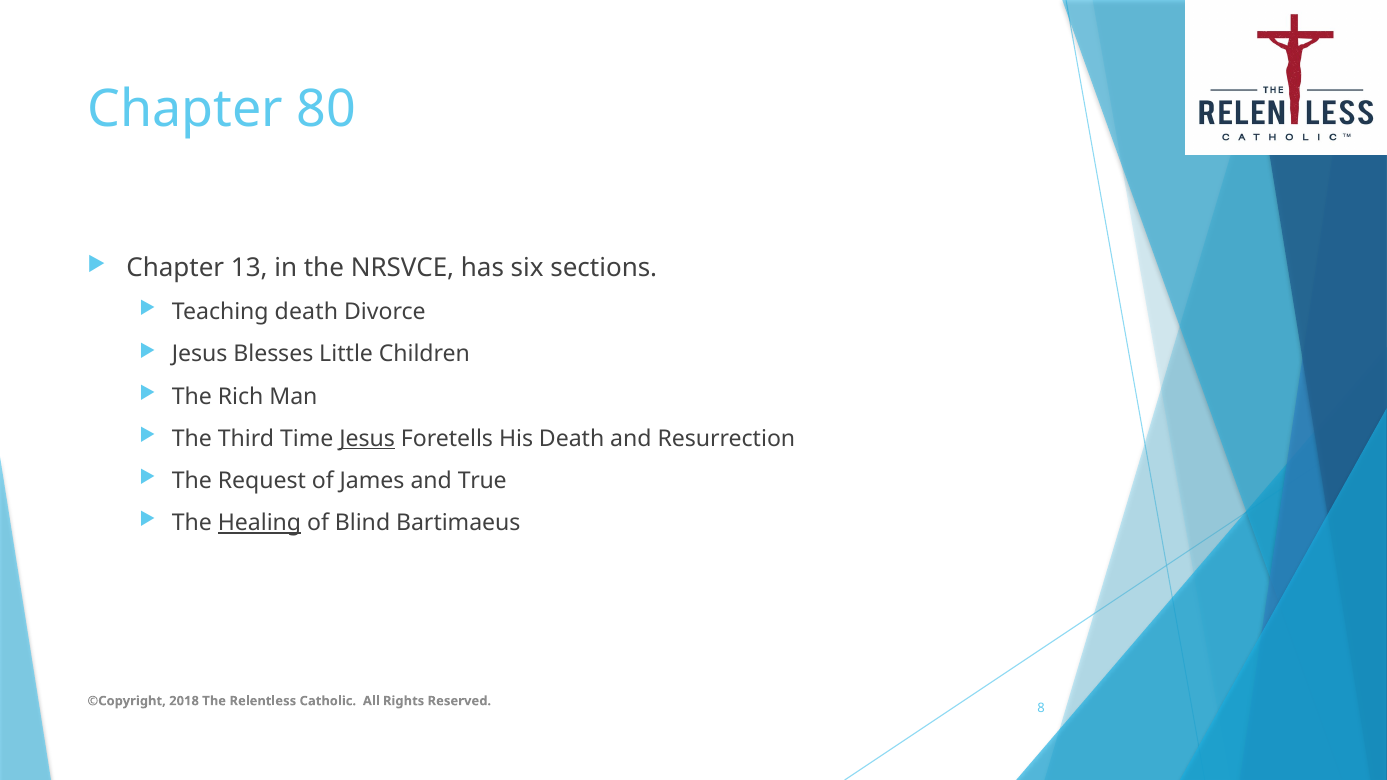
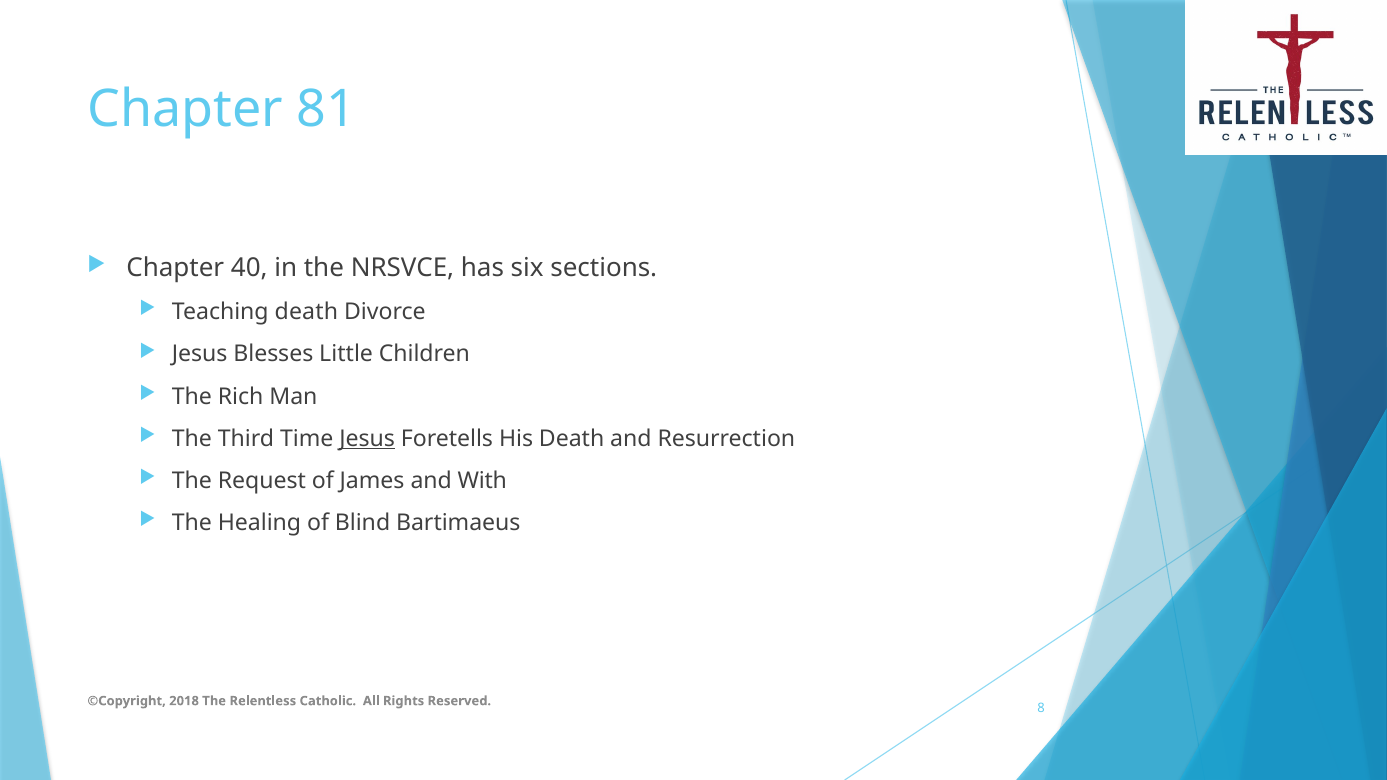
80: 80 -> 81
13: 13 -> 40
True: True -> With
Healing underline: present -> none
